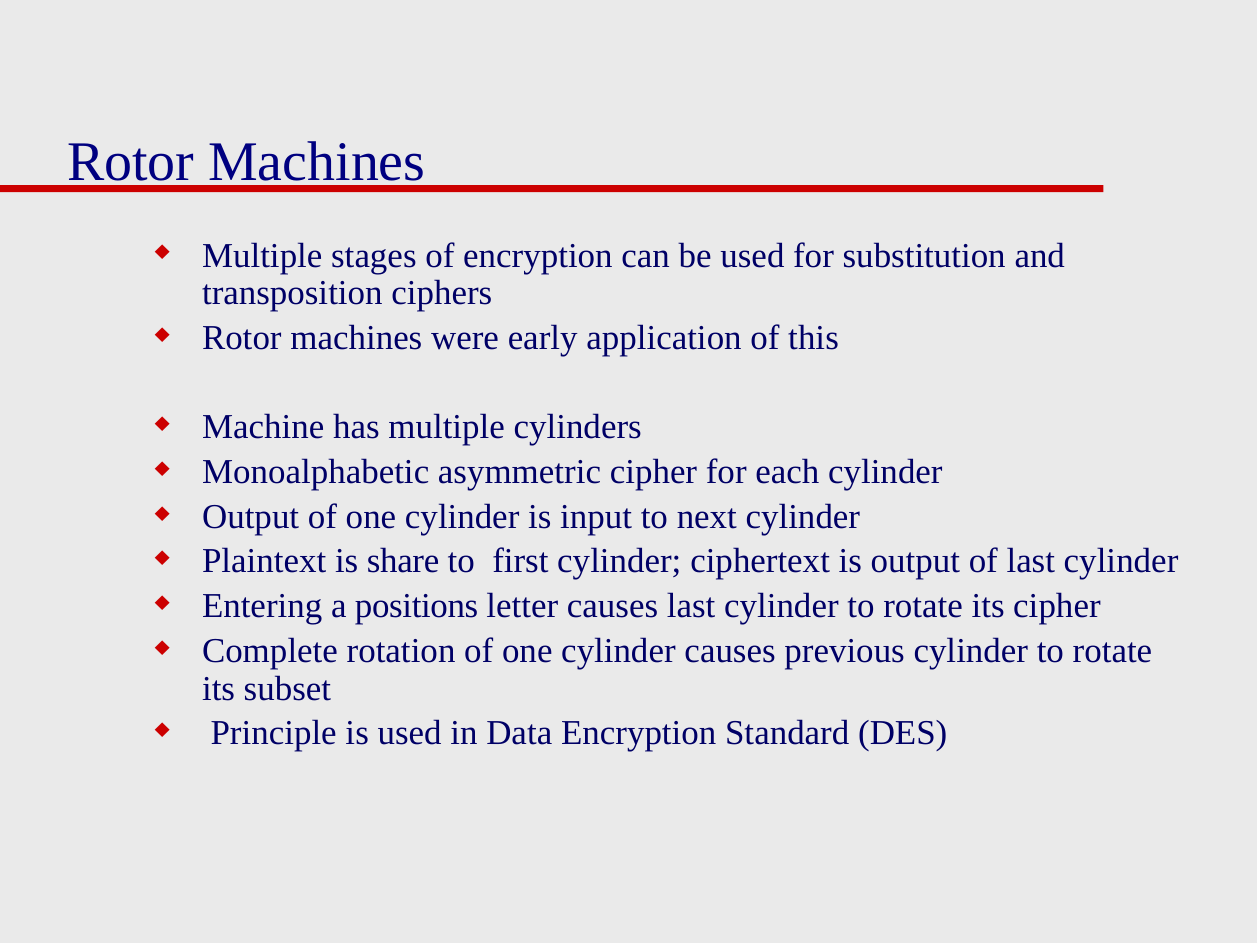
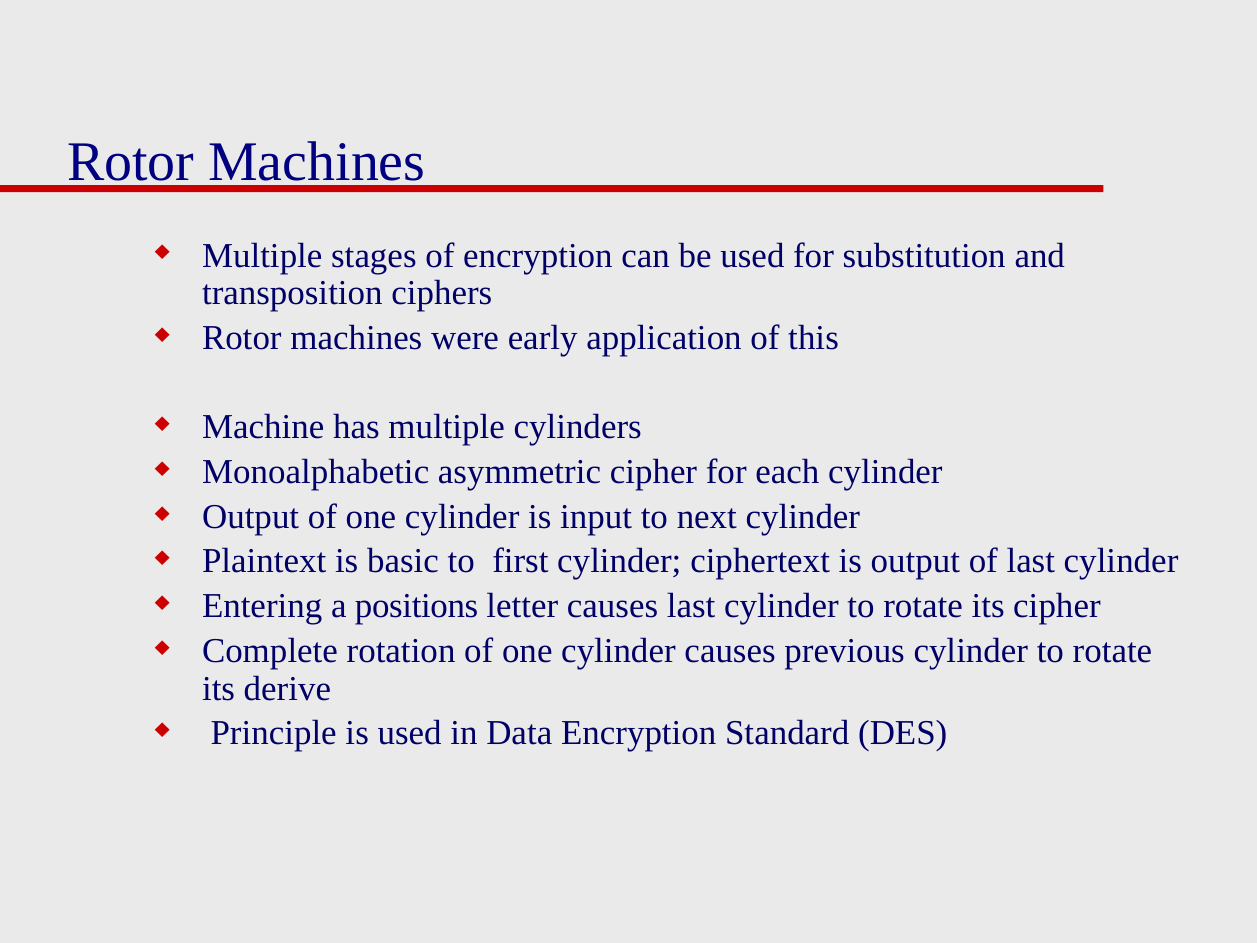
share: share -> basic
subset: subset -> derive
